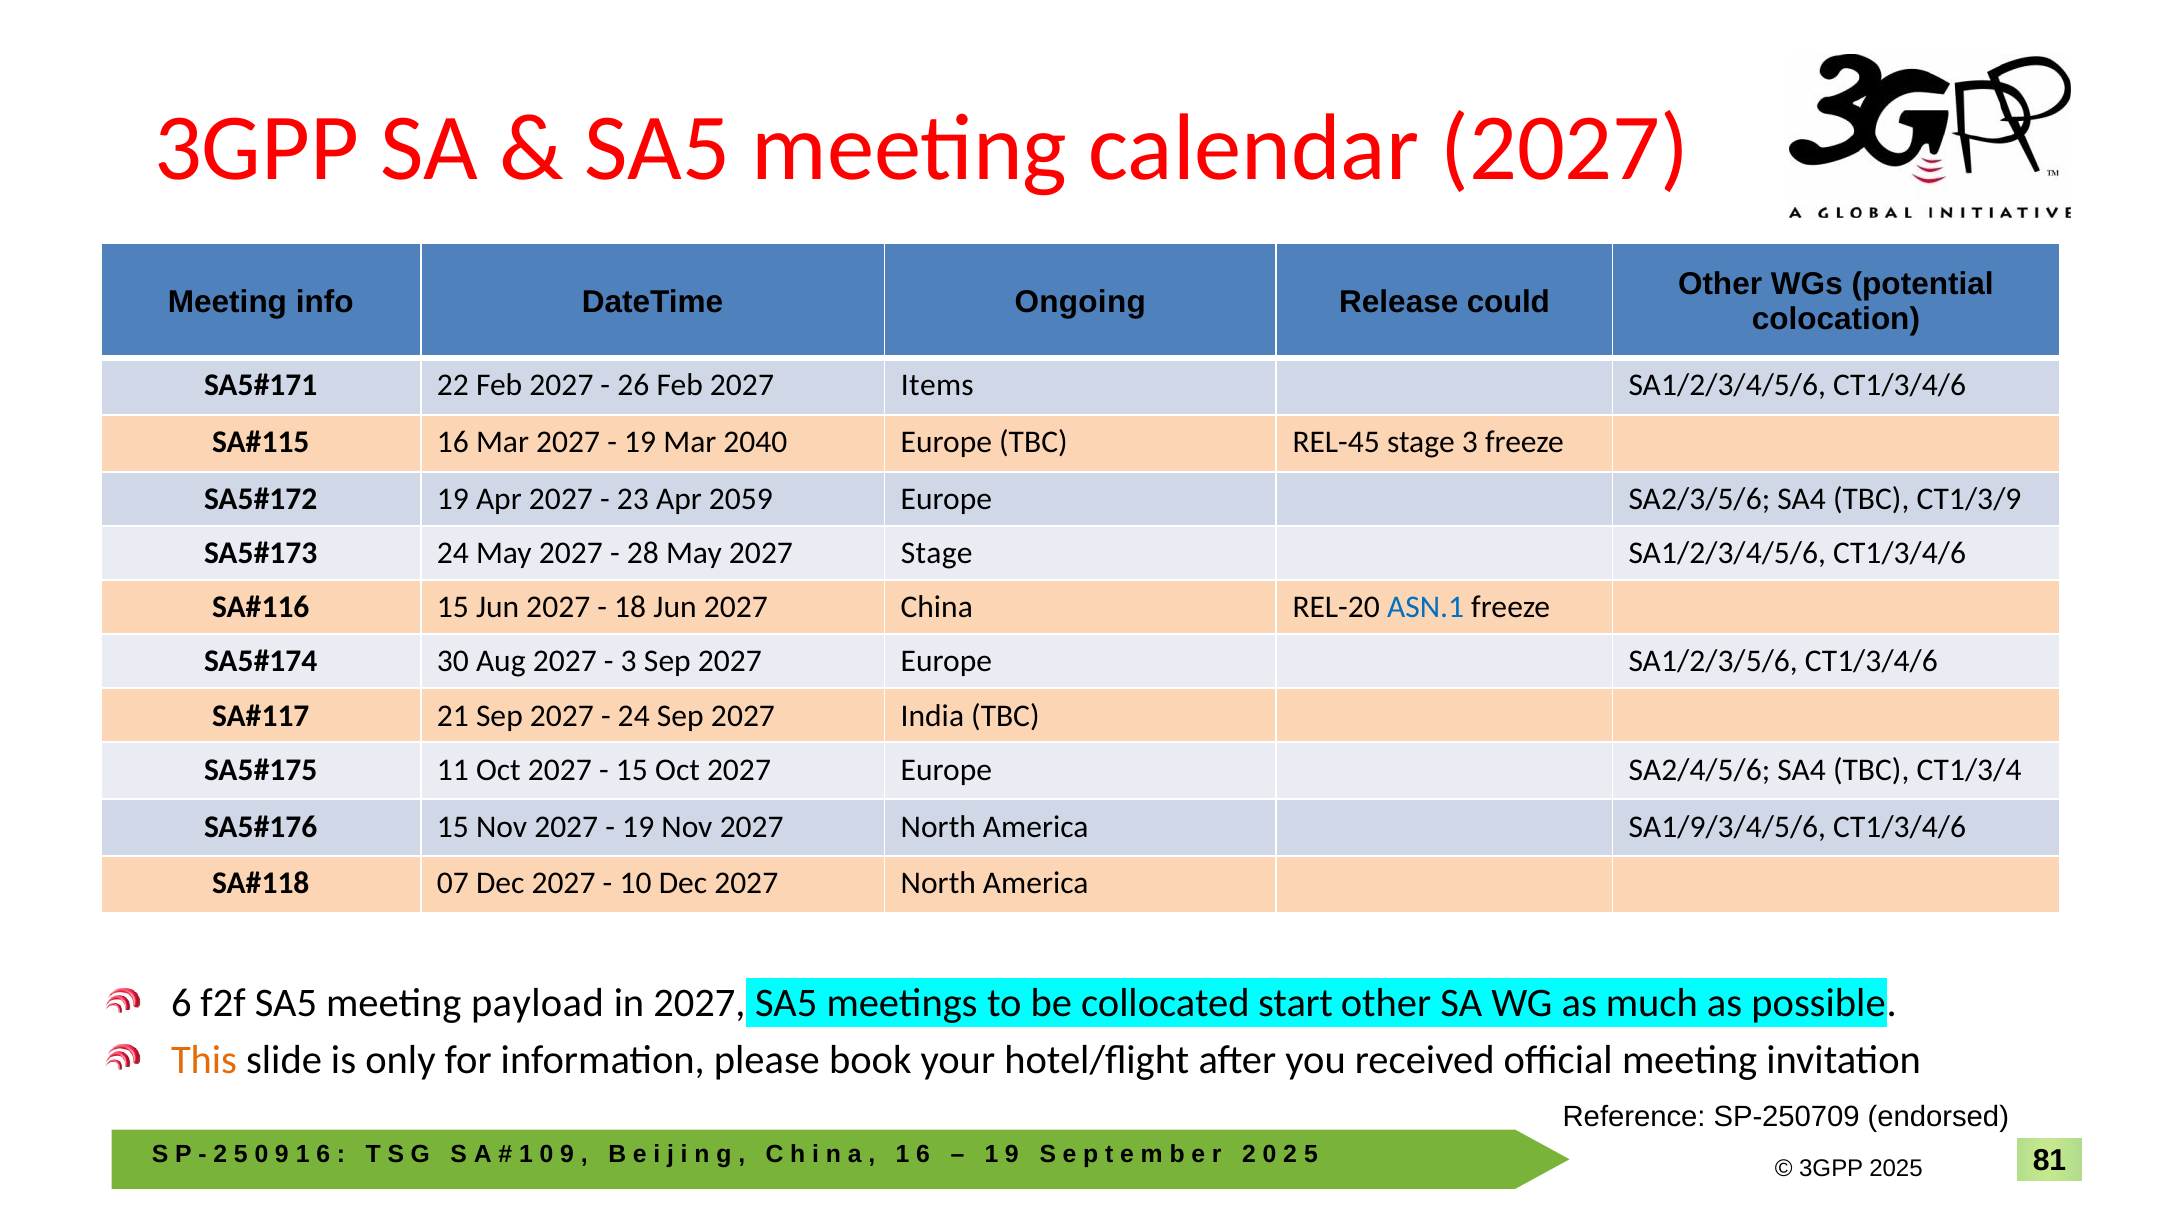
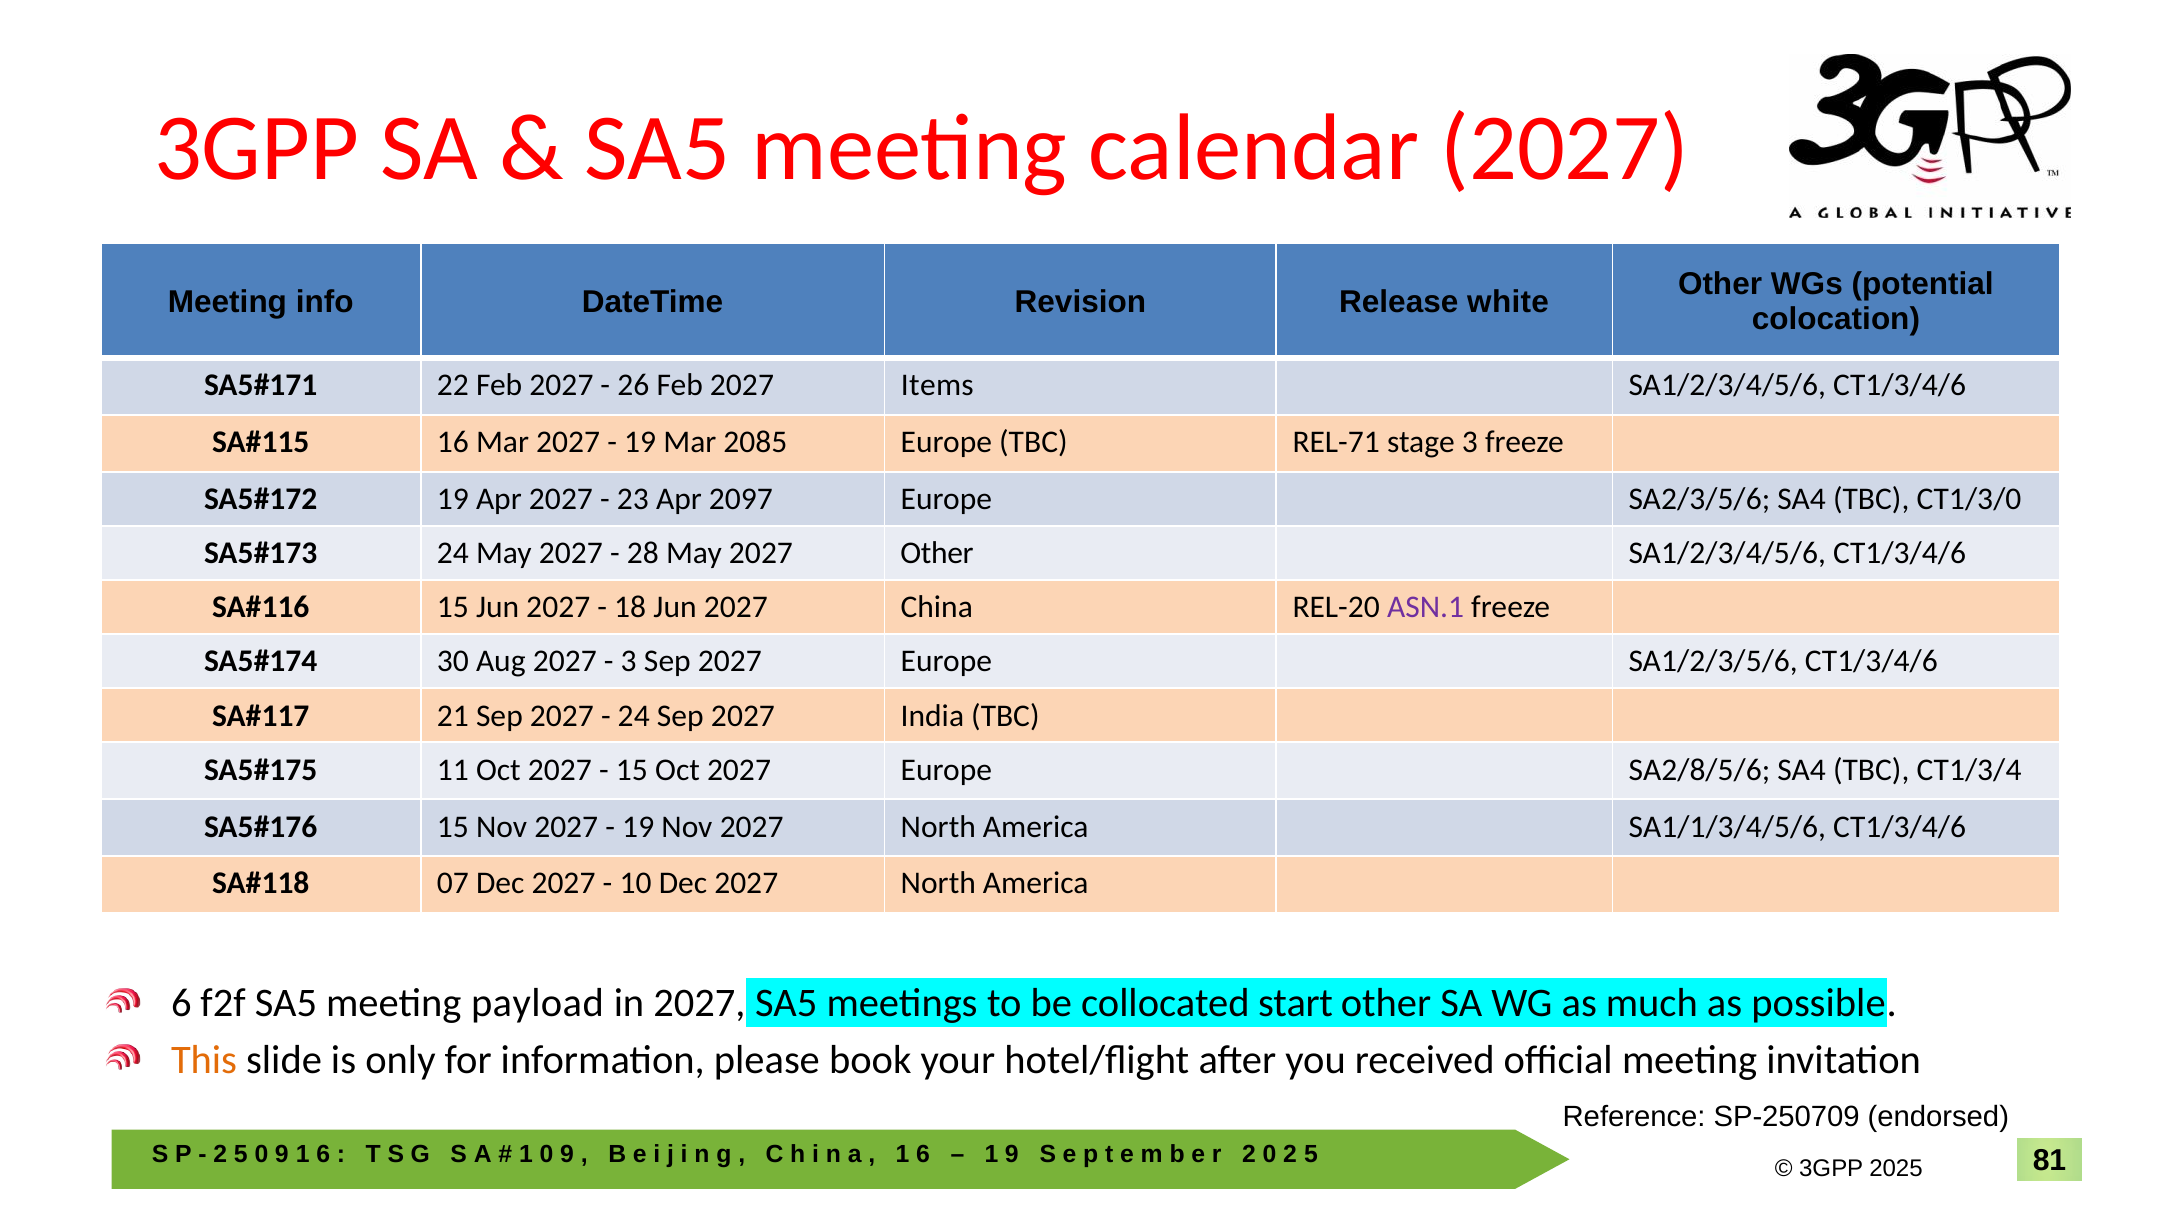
Ongoing: Ongoing -> Revision
could: could -> white
2040: 2040 -> 2085
REL-45: REL-45 -> REL-71
2059: 2059 -> 2097
CT1/3/9: CT1/3/9 -> CT1/3/0
2027 Stage: Stage -> Other
ASN.1 colour: blue -> purple
SA2/4/5/6: SA2/4/5/6 -> SA2/8/5/6
SA1/9/3/4/5/6: SA1/9/3/4/5/6 -> SA1/1/3/4/5/6
